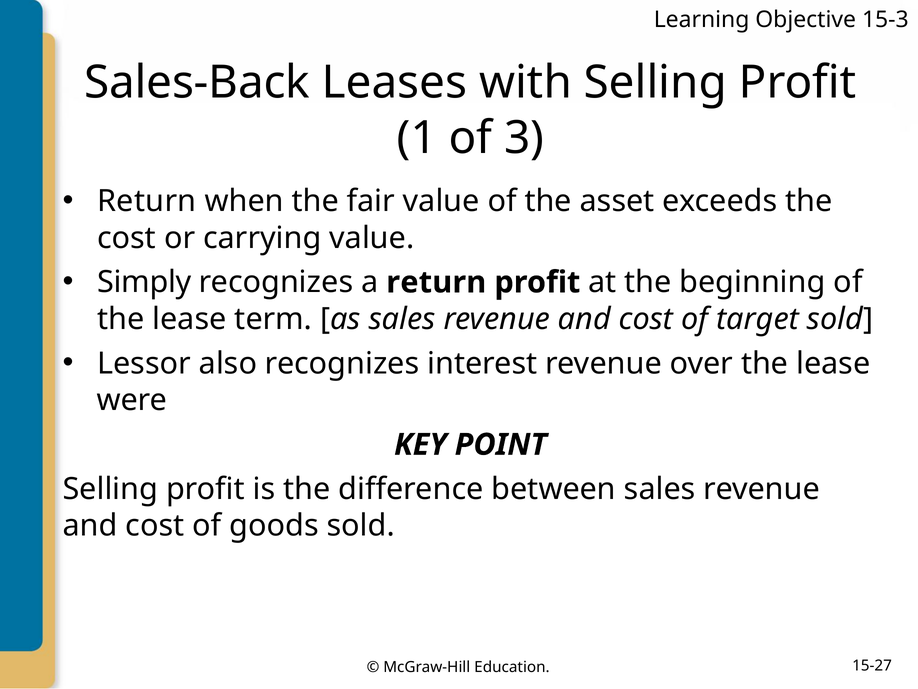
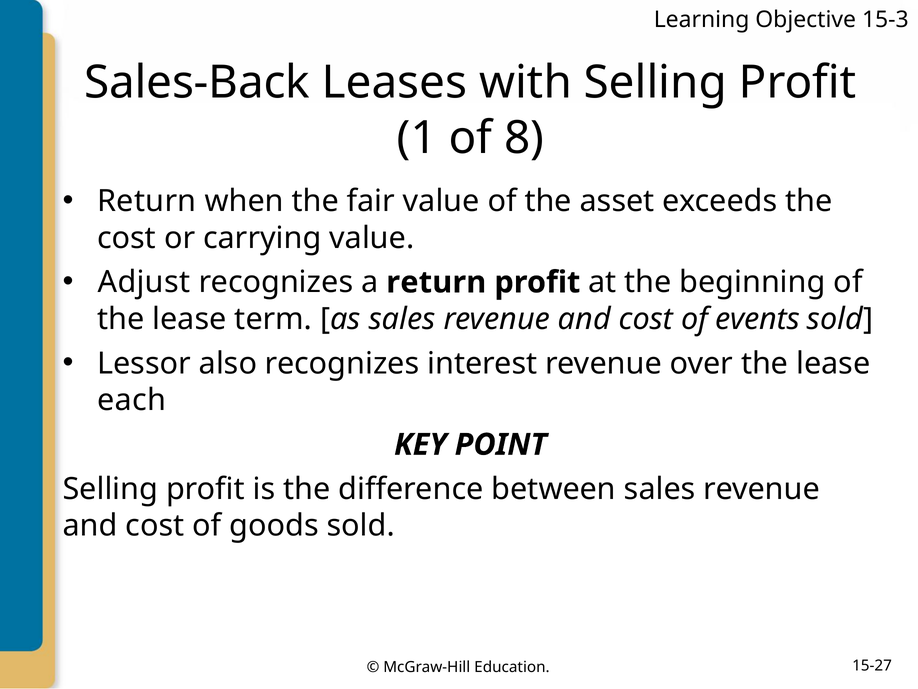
3: 3 -> 8
Simply: Simply -> Adjust
target: target -> events
were: were -> each
